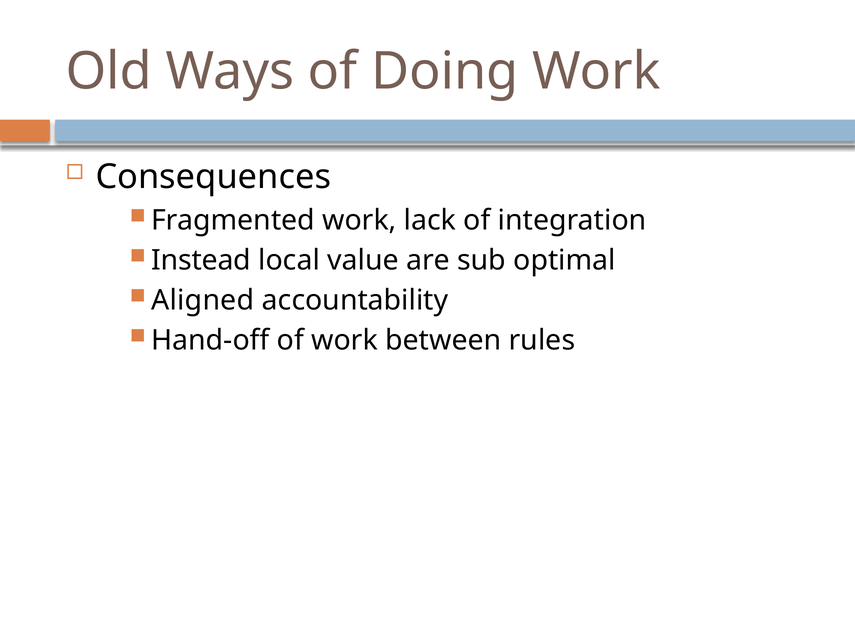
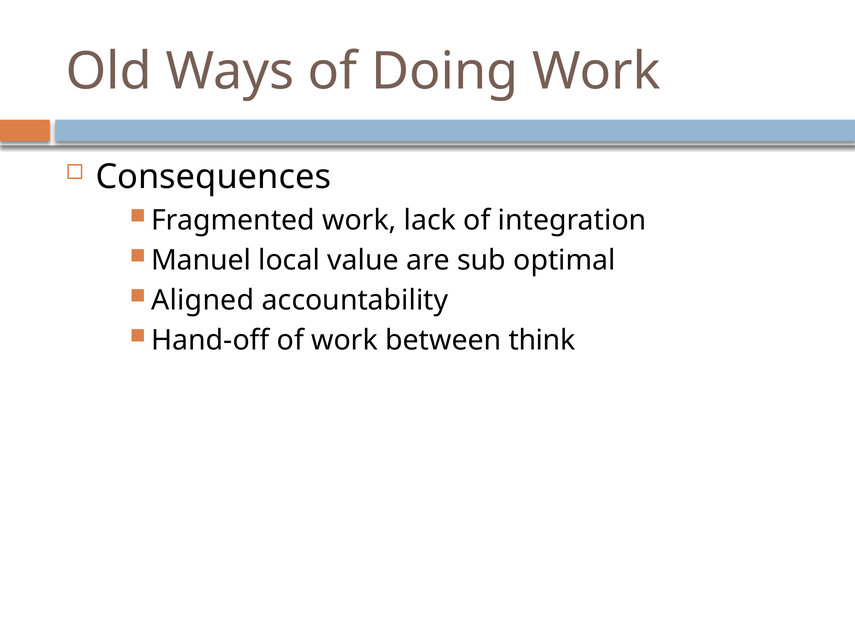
Instead: Instead -> Manuel
rules: rules -> think
